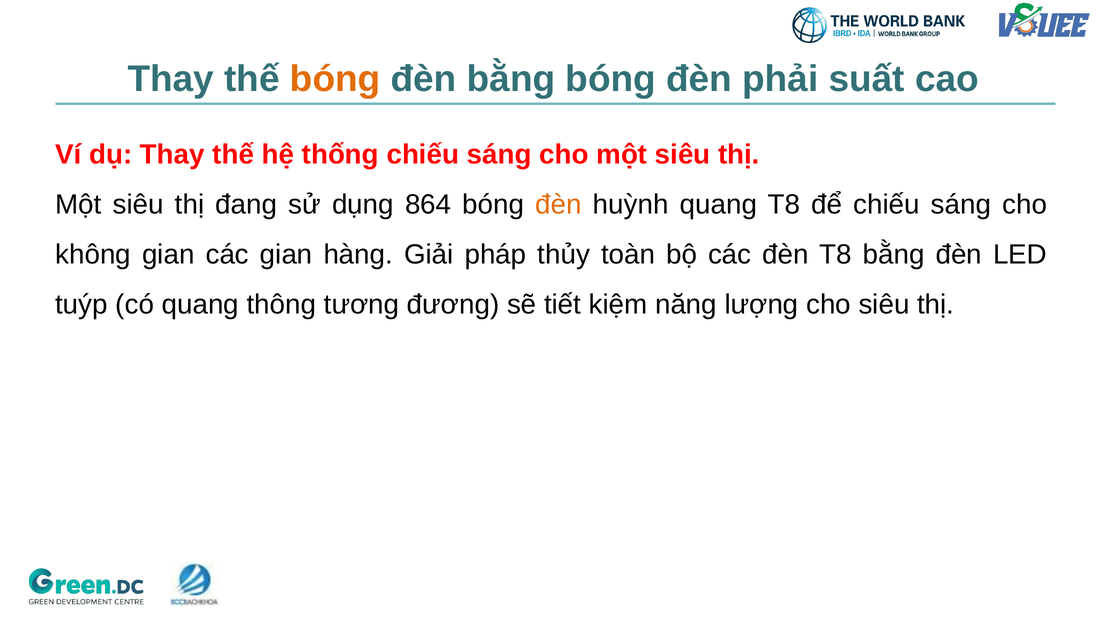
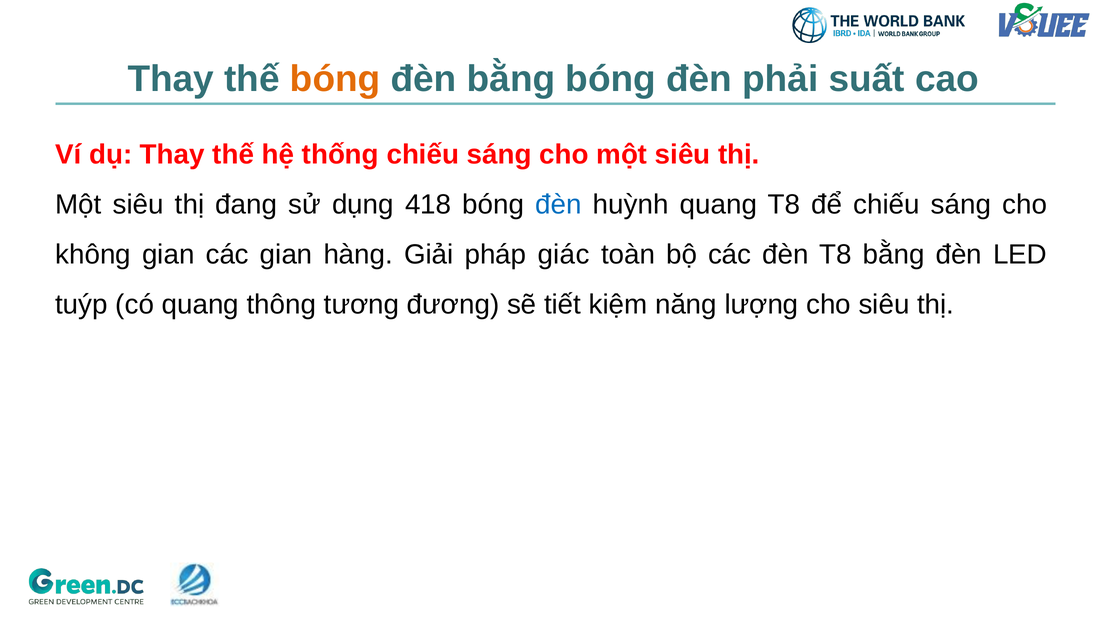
864: 864 -> 418
đèn at (559, 204) colour: orange -> blue
thủy: thủy -> giác
